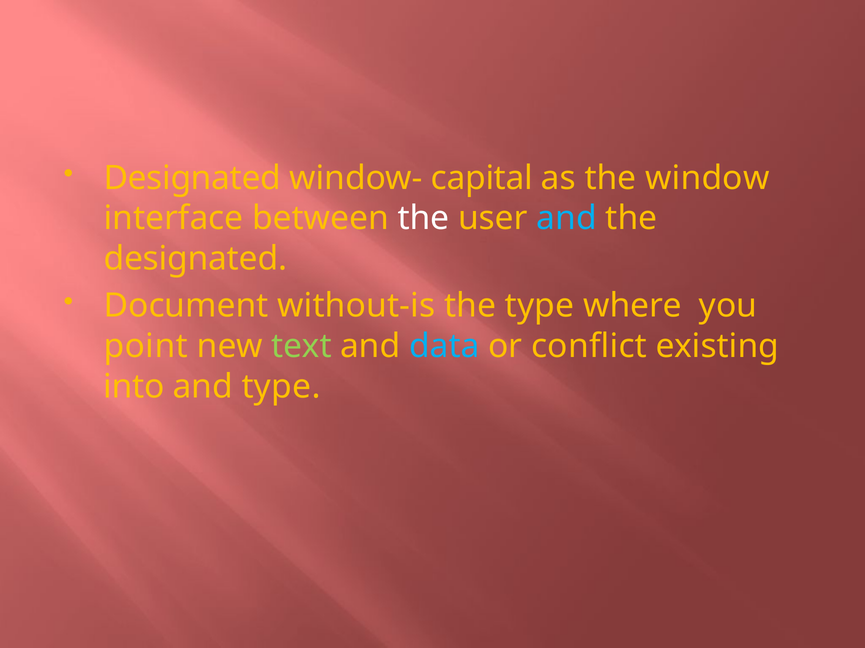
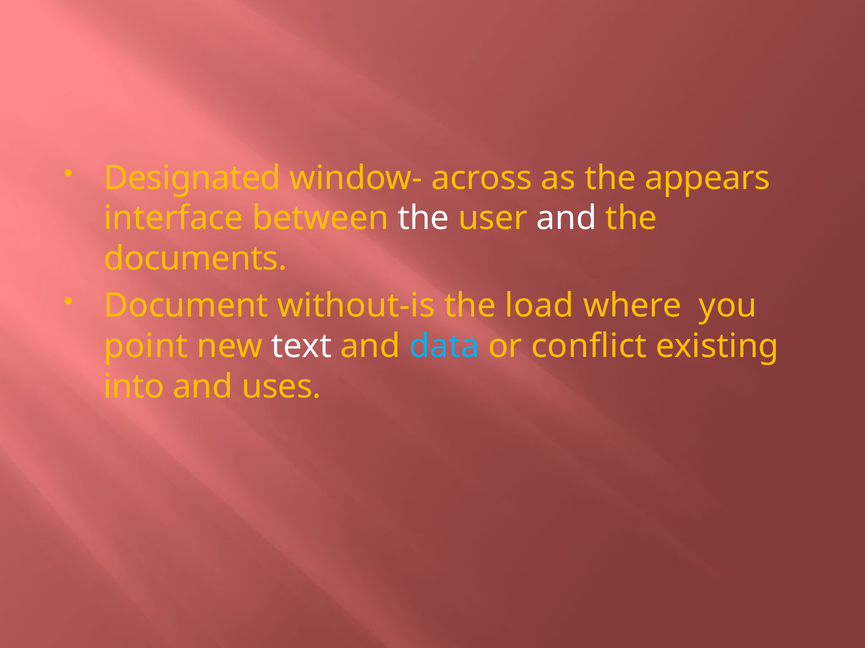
capital: capital -> across
window: window -> appears
and at (567, 219) colour: light blue -> white
designated at (195, 259): designated -> documents
the type: type -> load
text colour: light green -> white
and type: type -> uses
